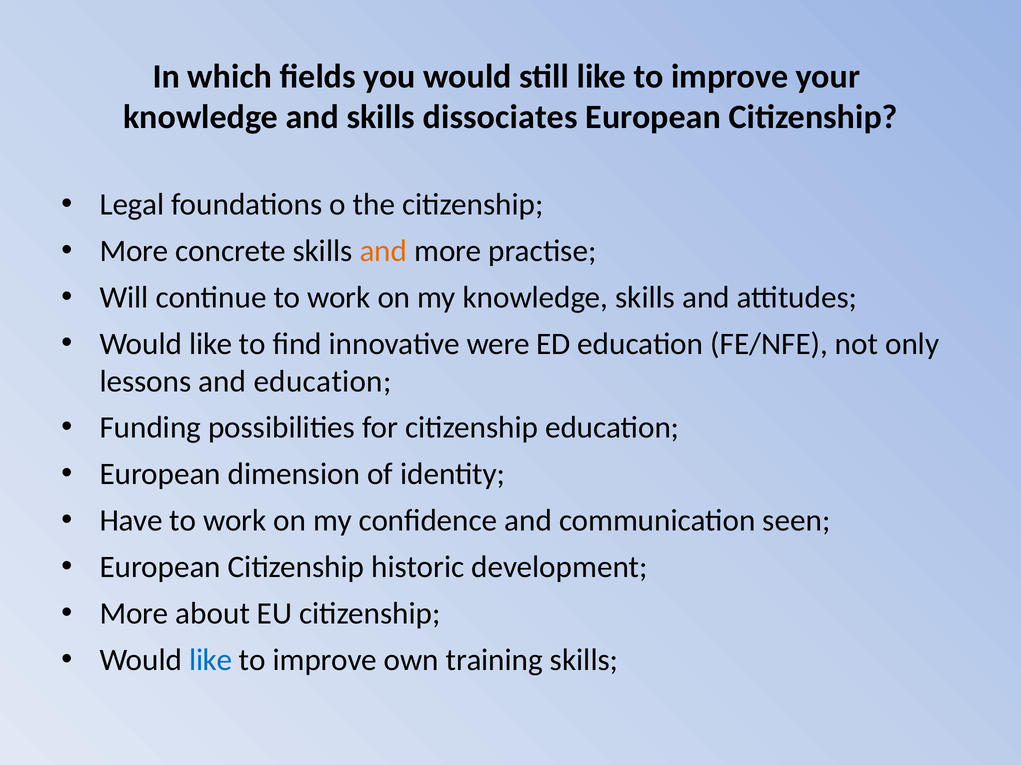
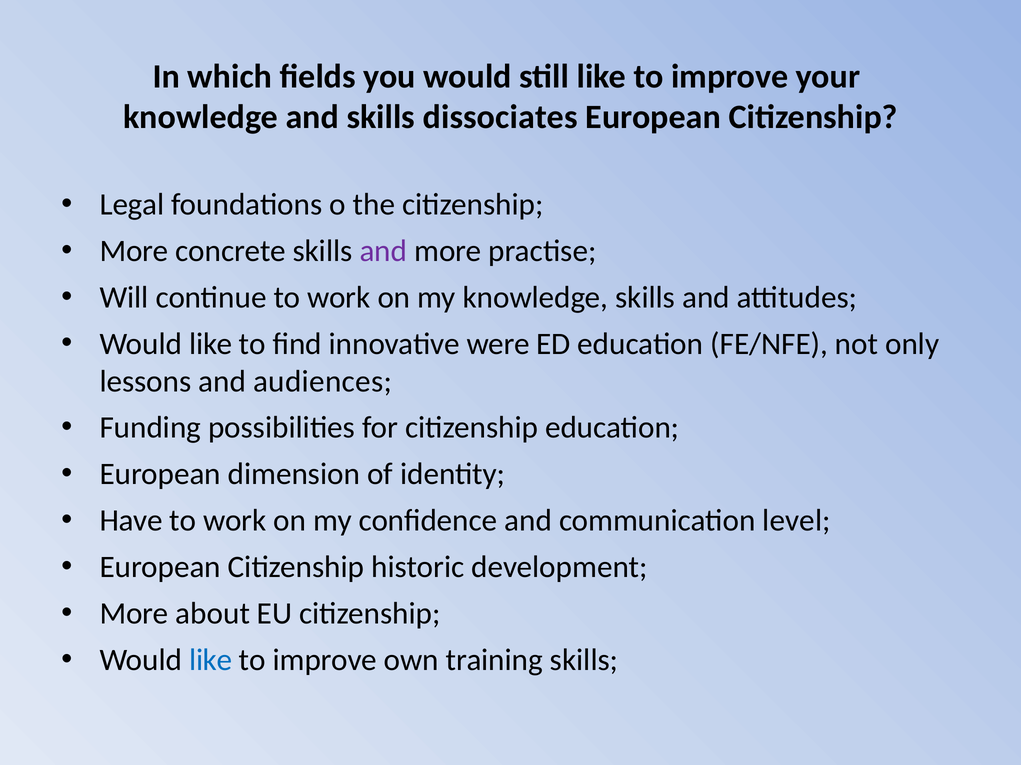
and at (383, 251) colour: orange -> purple
and education: education -> audiences
seen: seen -> level
